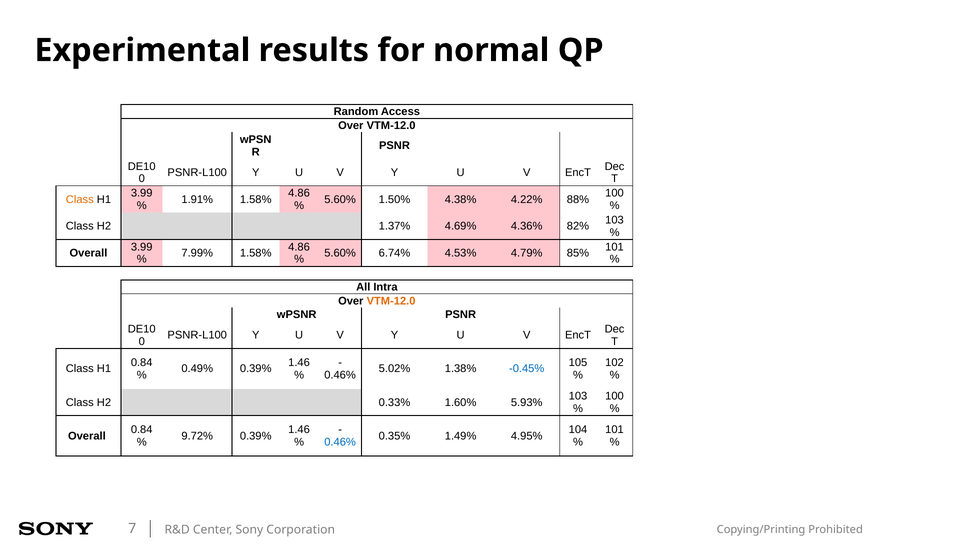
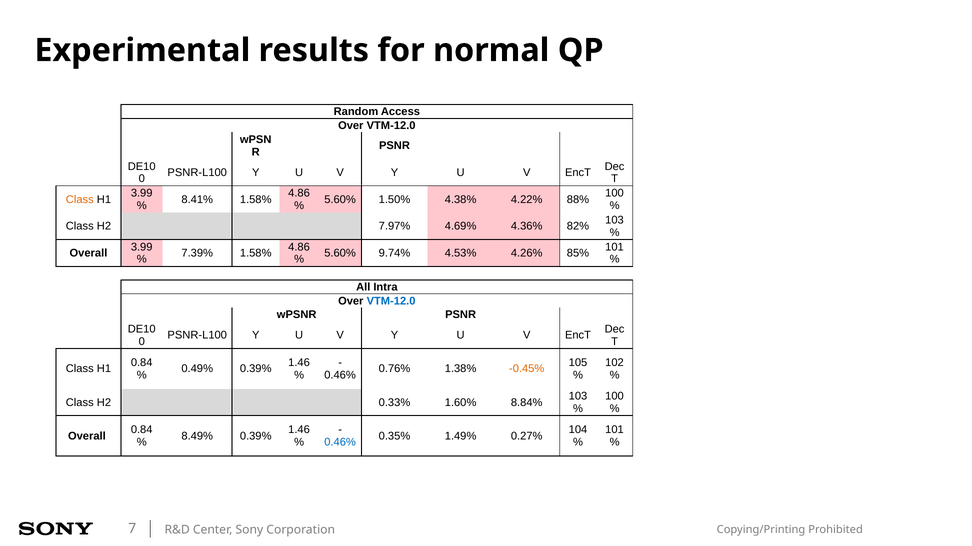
1.91%: 1.91% -> 8.41%
1.37%: 1.37% -> 7.97%
7.99%: 7.99% -> 7.39%
6.74%: 6.74% -> 9.74%
4.79%: 4.79% -> 4.26%
VTM-12.0 at (391, 301) colour: orange -> blue
5.02%: 5.02% -> 0.76%
-0.45% colour: blue -> orange
5.93%: 5.93% -> 8.84%
9.72%: 9.72% -> 8.49%
4.95%: 4.95% -> 0.27%
